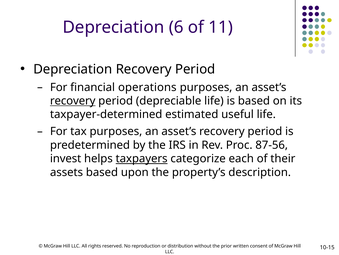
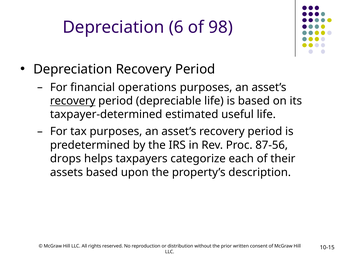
11: 11 -> 98
invest: invest -> drops
taxpayers underline: present -> none
